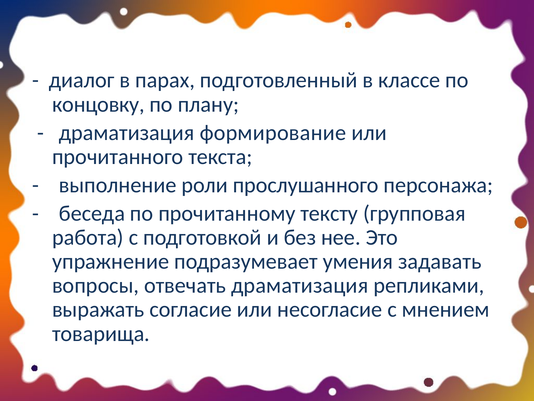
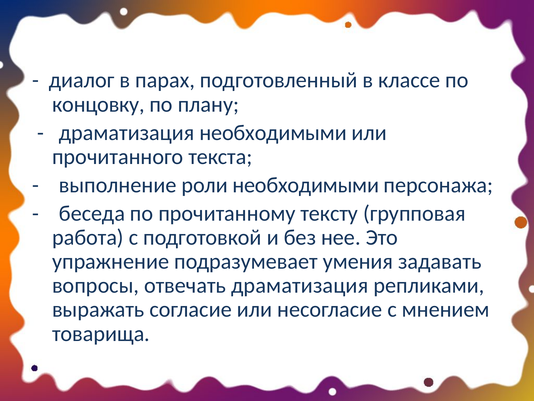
драматизация формирование: формирование -> необходимыми
роли прослушанного: прослушанного -> необходимыми
